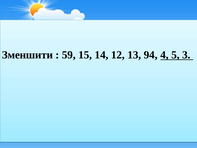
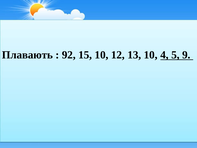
Зменшити: Зменшити -> Плавають
59: 59 -> 92
15 14: 14 -> 10
13 94: 94 -> 10
3: 3 -> 9
